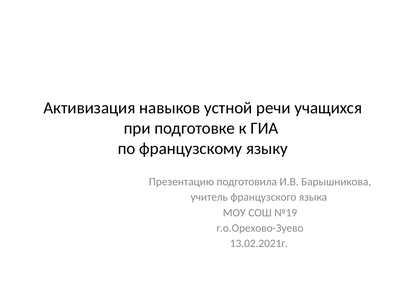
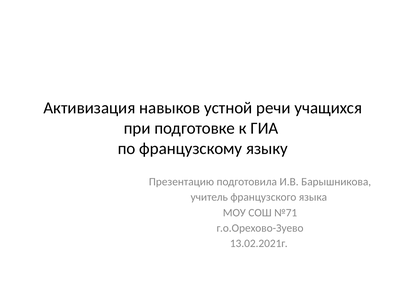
№19: №19 -> №71
